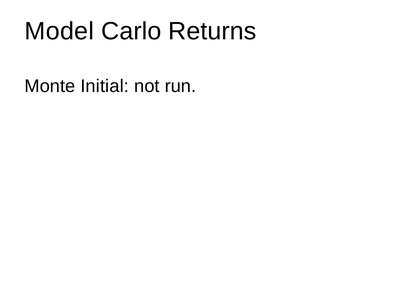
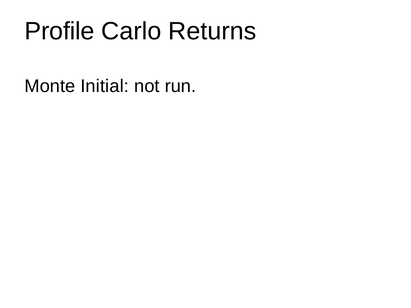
Model: Model -> Profile
